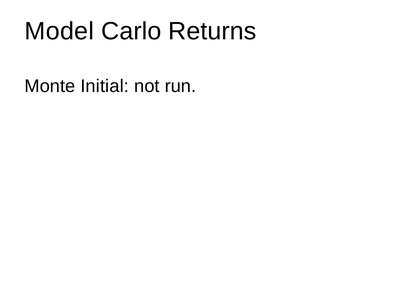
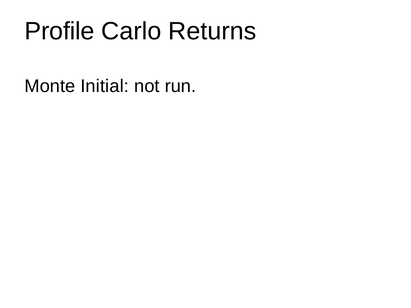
Model: Model -> Profile
